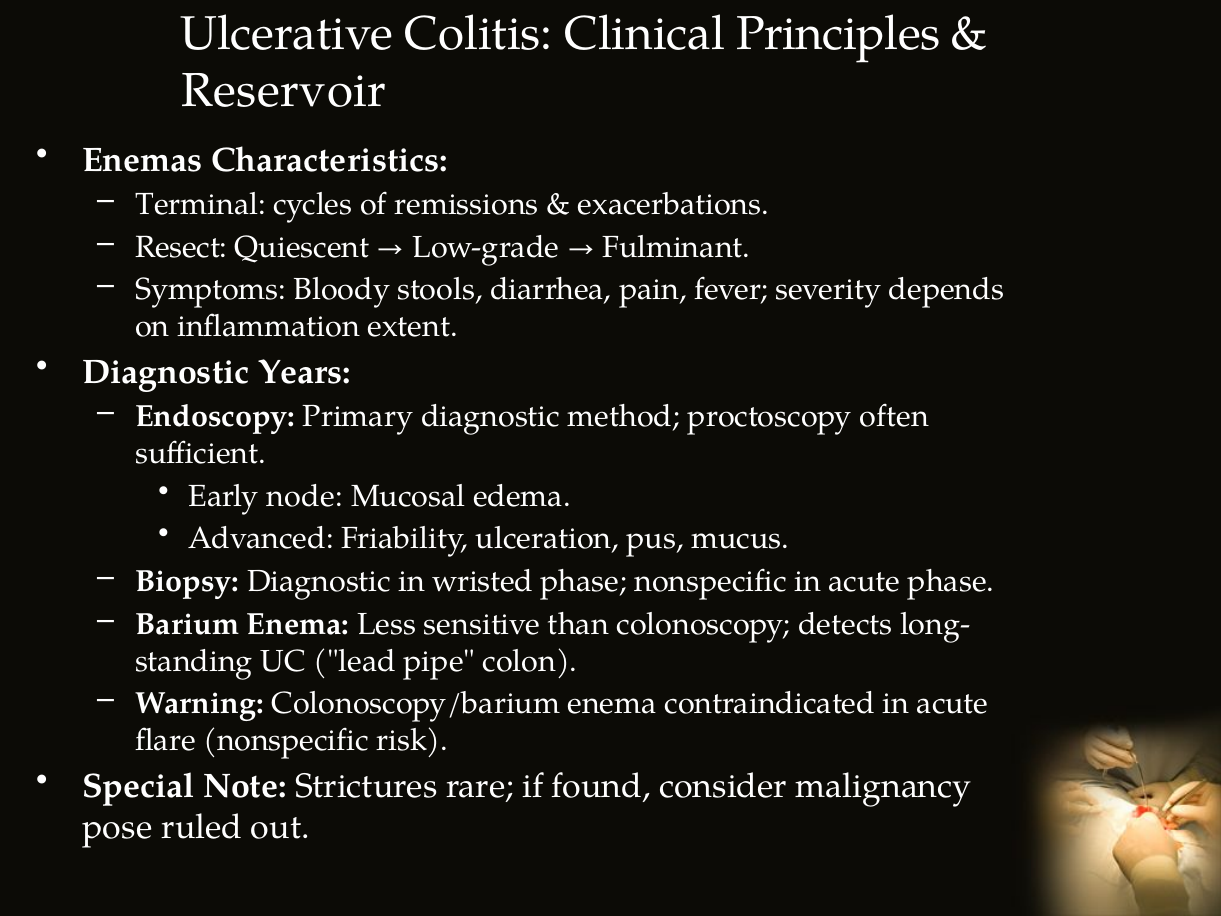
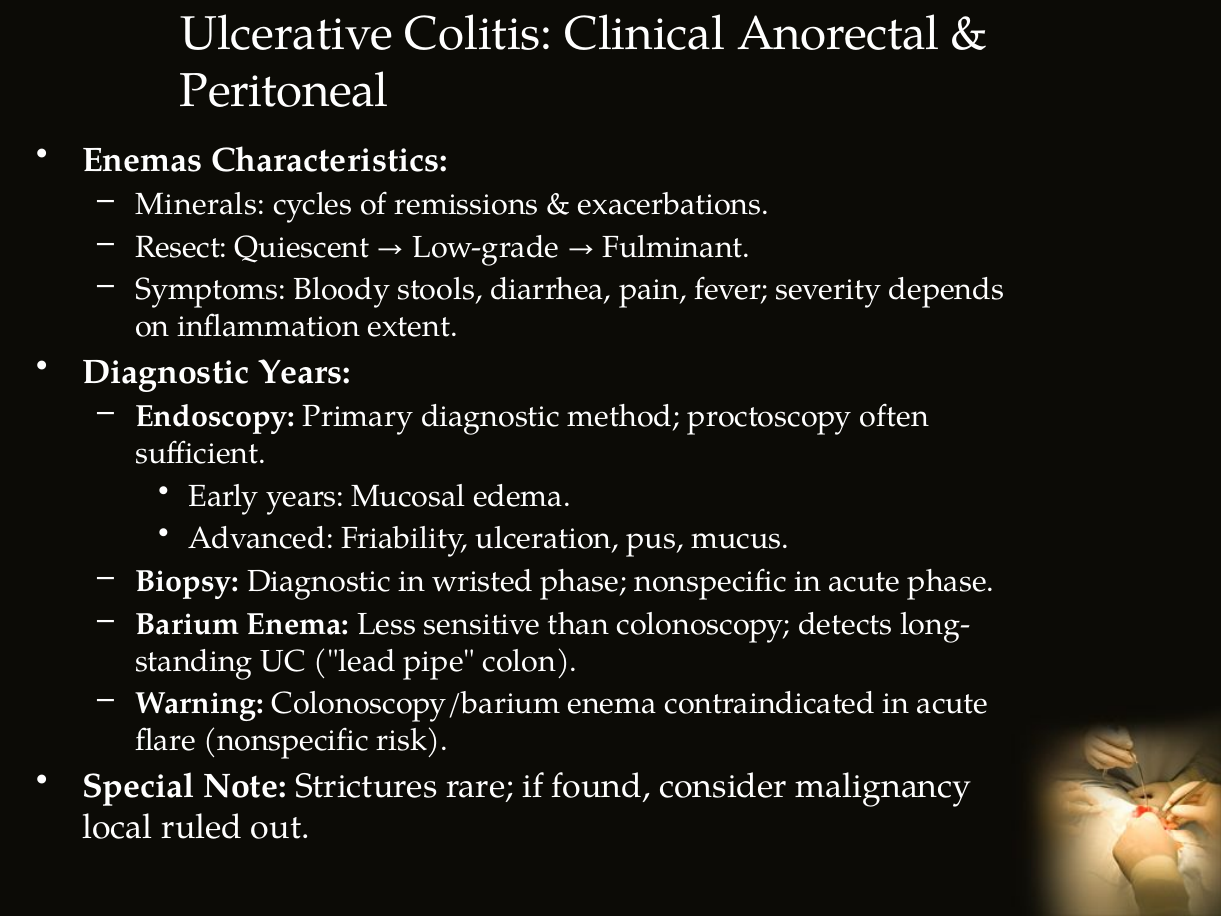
Principles: Principles -> Anorectal
Reservoir: Reservoir -> Peritoneal
Terminal: Terminal -> Minerals
Early node: node -> years
pose: pose -> local
